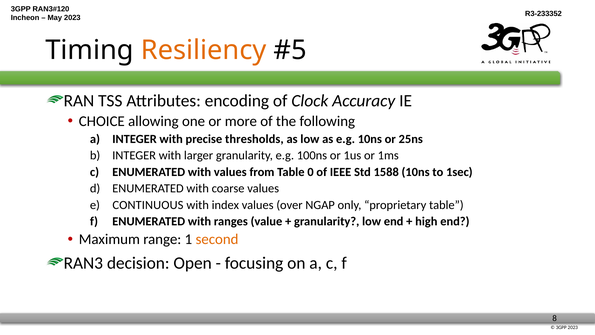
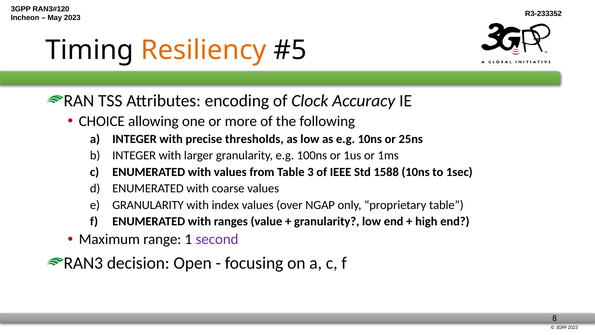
0: 0 -> 3
CONTINUOUS at (148, 205): CONTINUOUS -> GRANULARITY
second colour: orange -> purple
